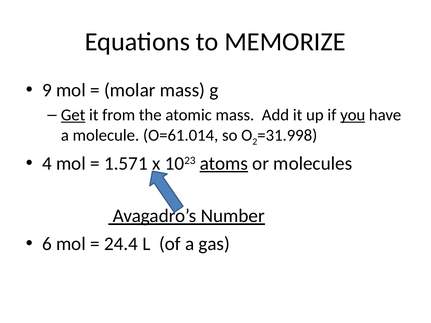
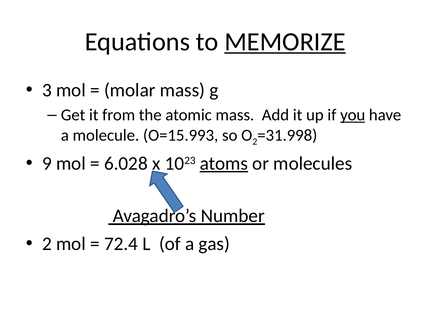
MEMORIZE underline: none -> present
9: 9 -> 3
Get underline: present -> none
O=61.014: O=61.014 -> O=15.993
4: 4 -> 9
1.571: 1.571 -> 6.028
6 at (47, 244): 6 -> 2
24.4: 24.4 -> 72.4
